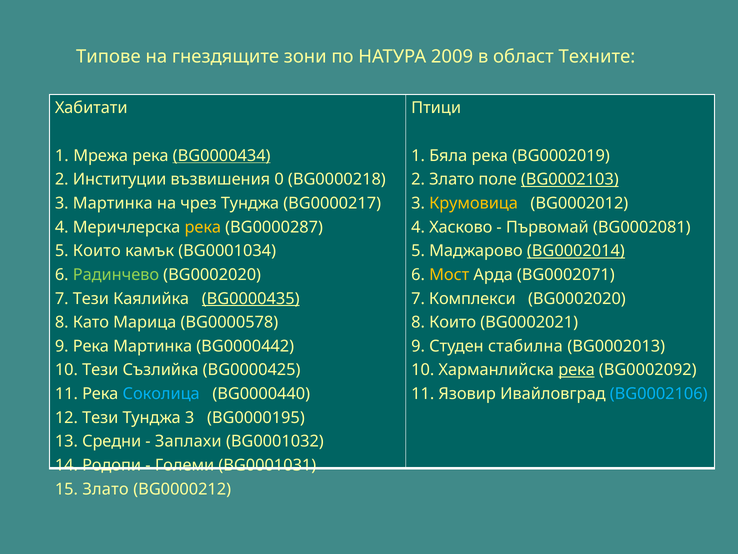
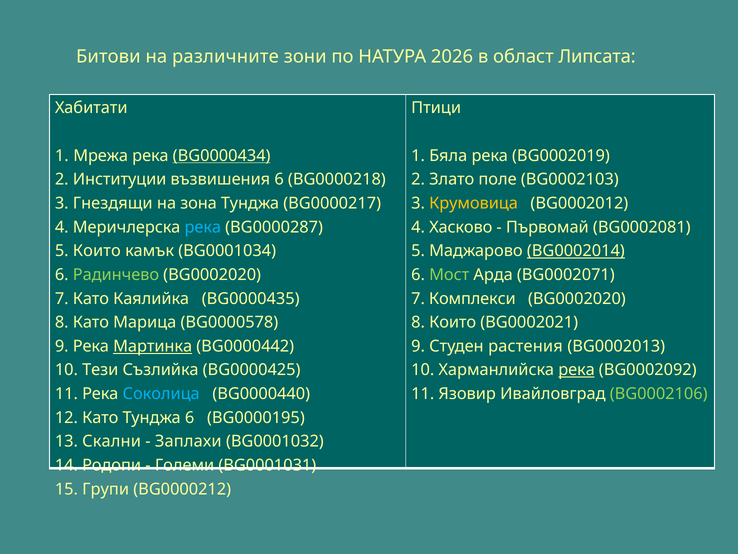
Типове: Типове -> Битови
гнездящите: гнездящите -> различните
2009: 2009 -> 2026
Техните: Техните -> Липсата
възвишения 0: 0 -> 6
BG0002103 underline: present -> none
3 Мартинка: Мартинка -> Гнездящи
чрез: чрез -> зона
река at (203, 227) colour: yellow -> light blue
Мост colour: yellow -> light green
7 Тези: Тези -> Като
BG0000435 underline: present -> none
Мартинка at (153, 346) underline: none -> present
стабилна: стабилна -> растения
BG0002106 colour: light blue -> light green
12 Тези: Тези -> Като
Тунджа 3: 3 -> 6
Средни: Средни -> Скални
15 Злато: Злато -> Групи
